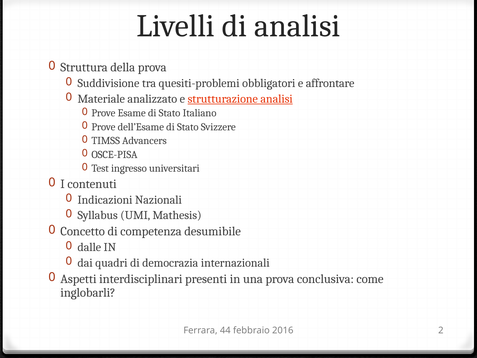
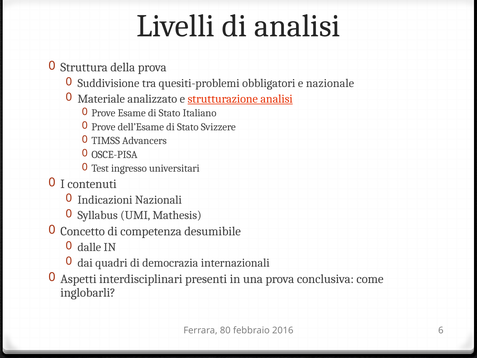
affrontare: affrontare -> nazionale
44: 44 -> 80
2: 2 -> 6
